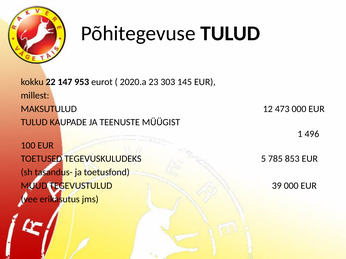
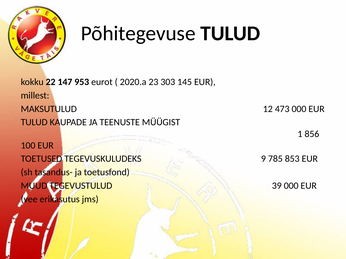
496: 496 -> 856
5: 5 -> 9
